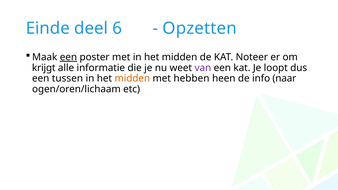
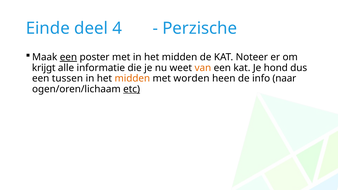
6: 6 -> 4
Opzetten: Opzetten -> Perzische
van colour: purple -> orange
loopt: loopt -> hond
hebben: hebben -> worden
etc underline: none -> present
